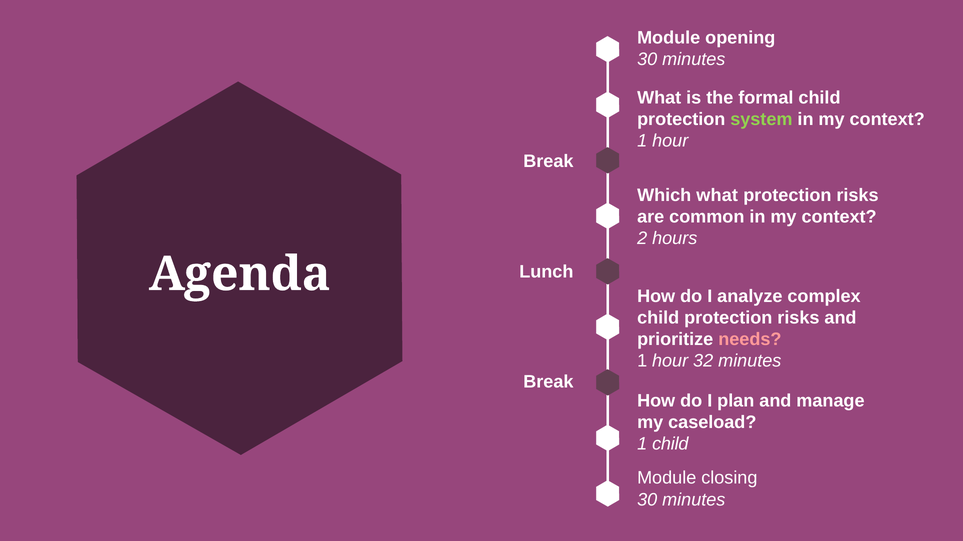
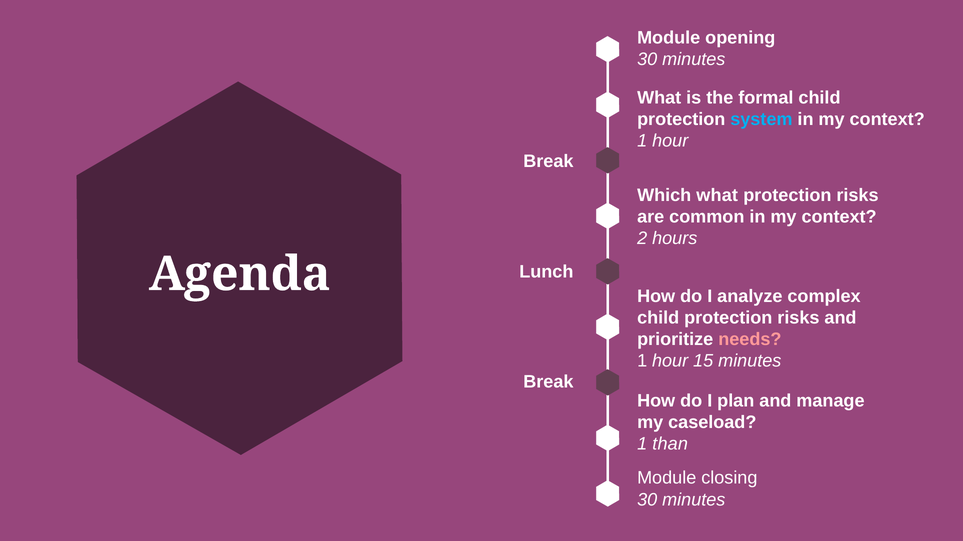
system colour: light green -> light blue
32: 32 -> 15
1 child: child -> than
